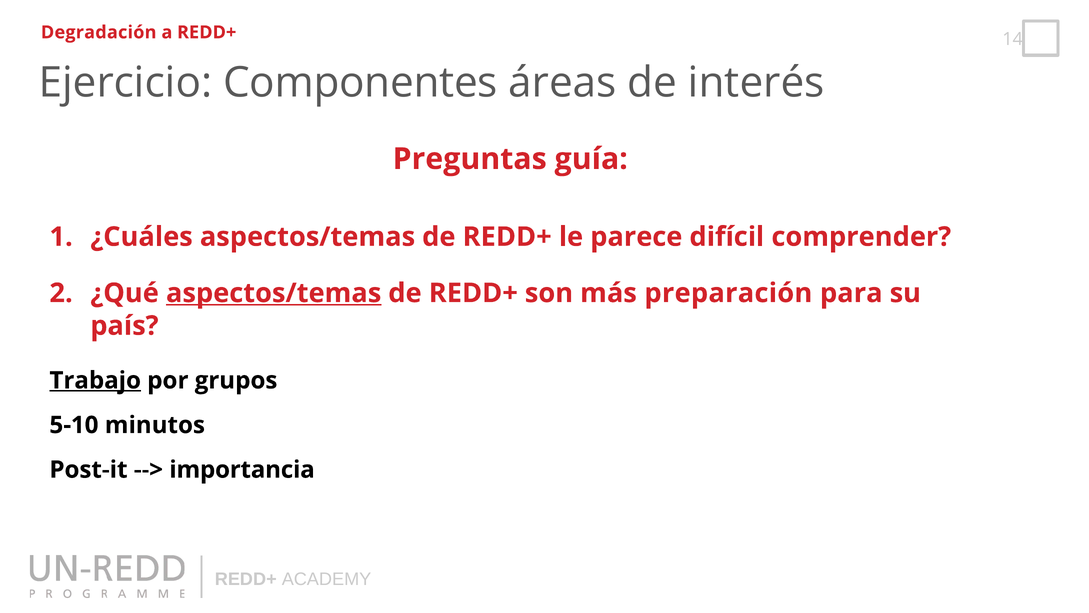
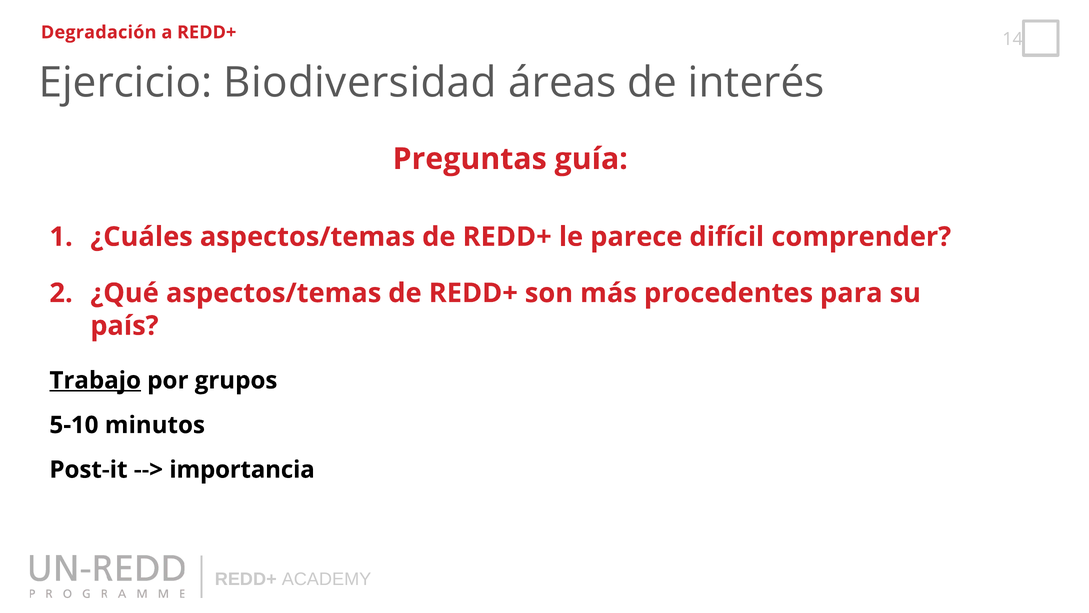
Componentes: Componentes -> Biodiversidad
aspectos/temas at (274, 293) underline: present -> none
preparación: preparación -> procedentes
